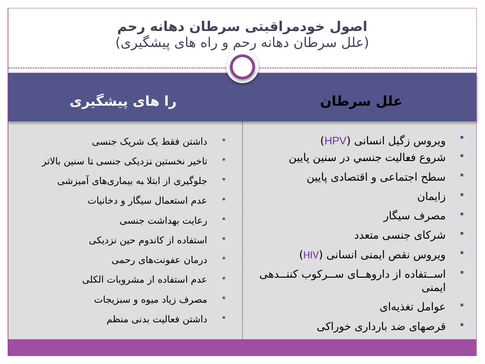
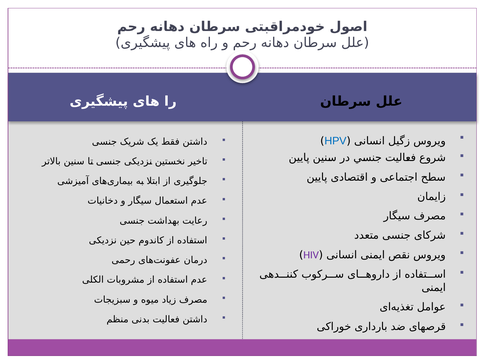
HPV colour: purple -> blue
